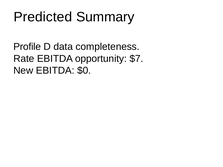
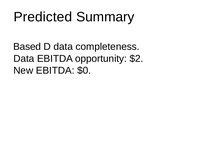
Profile: Profile -> Based
Rate at (24, 59): Rate -> Data
$7: $7 -> $2
